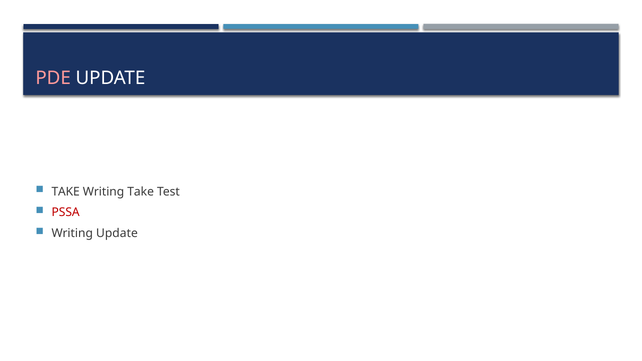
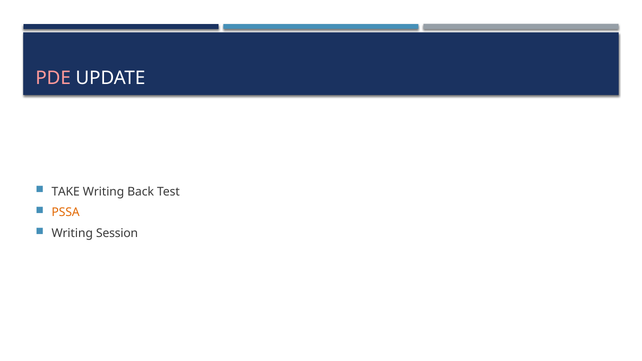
Writing Take: Take -> Back
PSSA colour: red -> orange
Writing Update: Update -> Session
